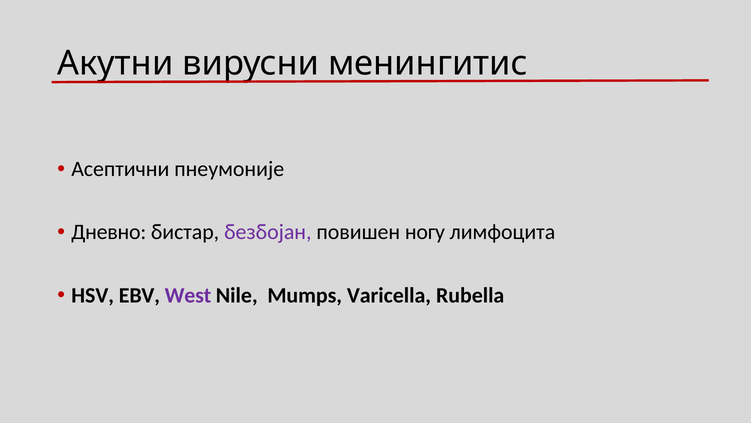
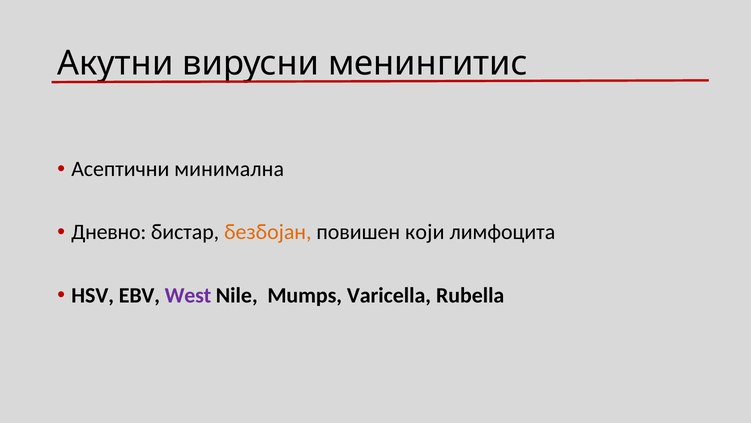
пнеумоније: пнеумоније -> минимална
безбојан colour: purple -> orange
ногу: ногу -> који
